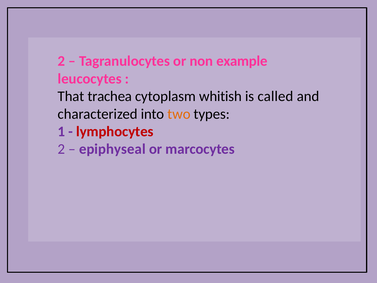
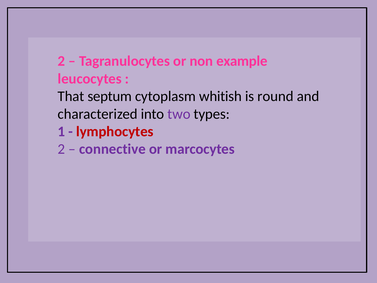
trachea: trachea -> septum
called: called -> round
two colour: orange -> purple
epiphyseal: epiphyseal -> connective
